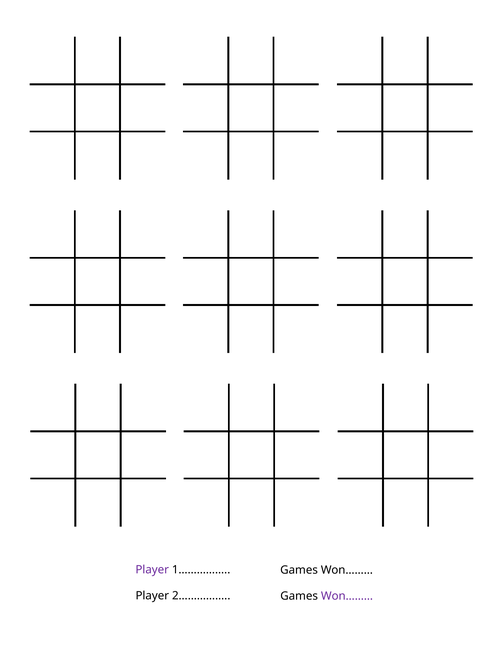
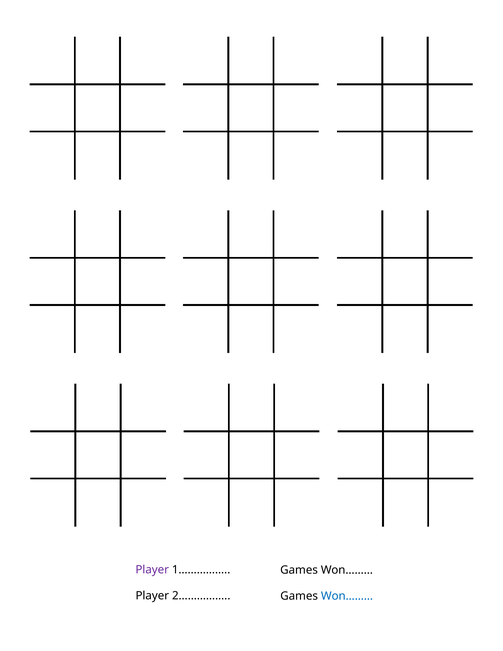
Won……… at (347, 596) colour: purple -> blue
